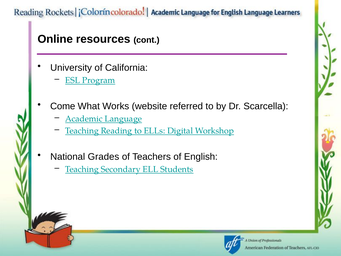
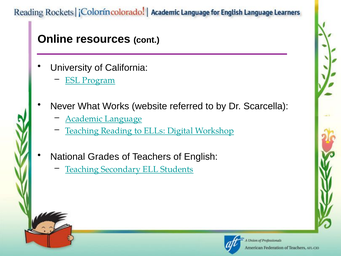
Come: Come -> Never
